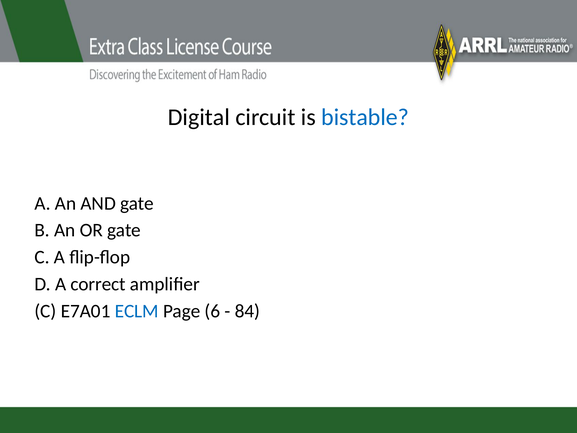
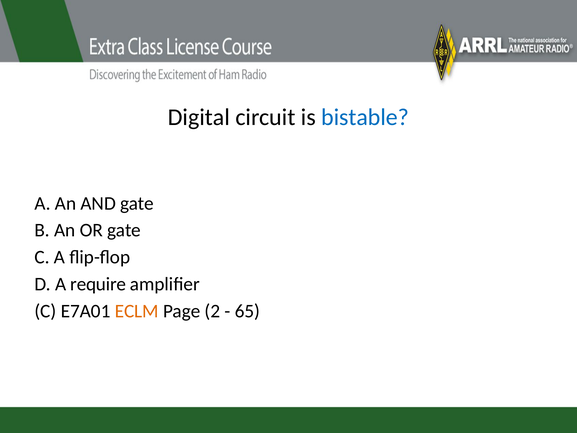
correct: correct -> require
ECLM colour: blue -> orange
6: 6 -> 2
84: 84 -> 65
